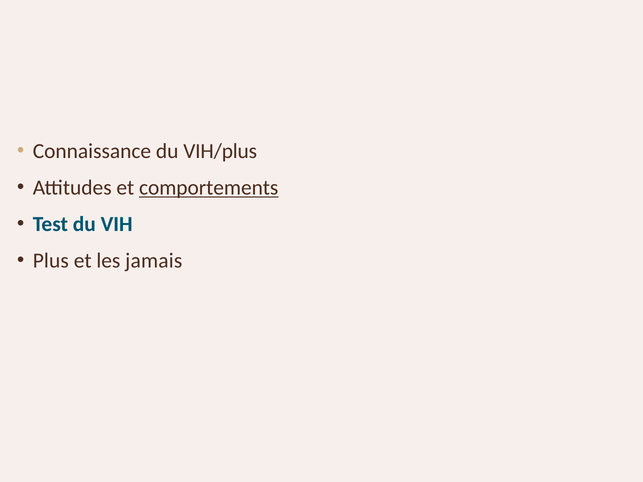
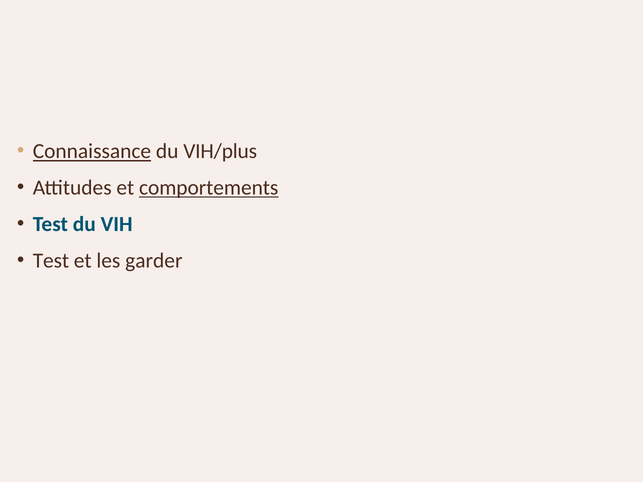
Connaissance underline: none -> present
Plus at (51, 261): Plus -> Test
jamais: jamais -> garder
